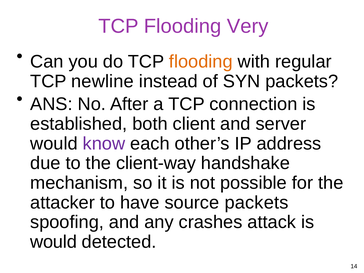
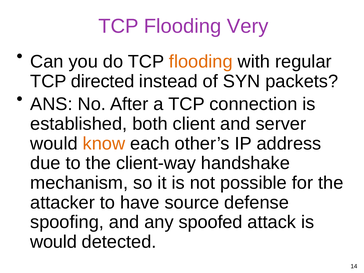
newline: newline -> directed
know colour: purple -> orange
source packets: packets -> defense
crashes: crashes -> spoofed
